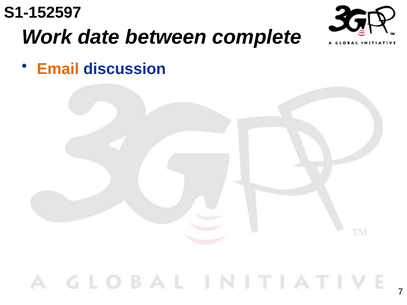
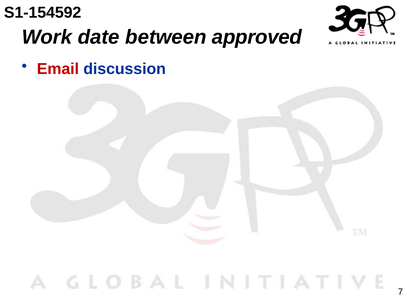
S1-152597: S1-152597 -> S1-154592
complete: complete -> approved
Email colour: orange -> red
